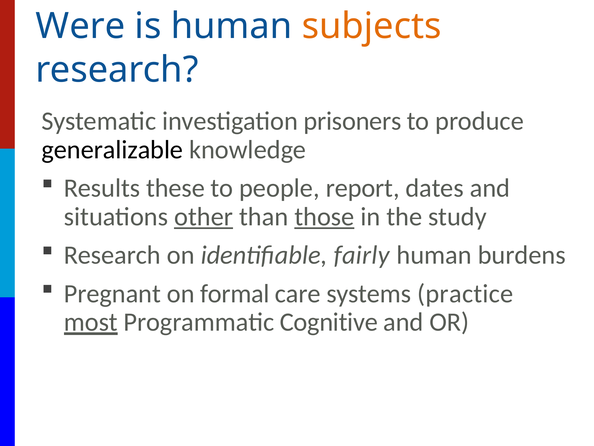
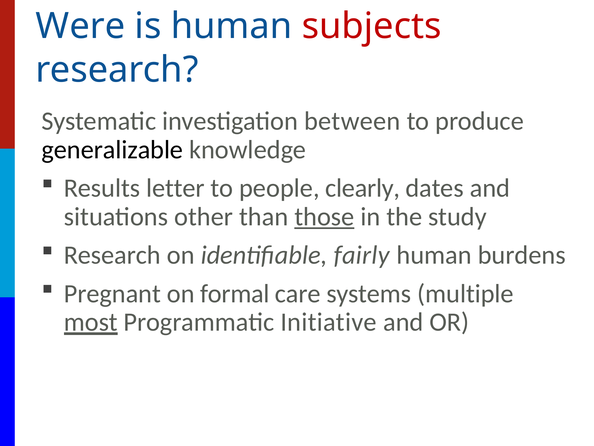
subjects colour: orange -> red
prisoners: prisoners -> between
these: these -> letter
report: report -> clearly
other underline: present -> none
practice: practice -> multiple
Cognitive: Cognitive -> Initiative
